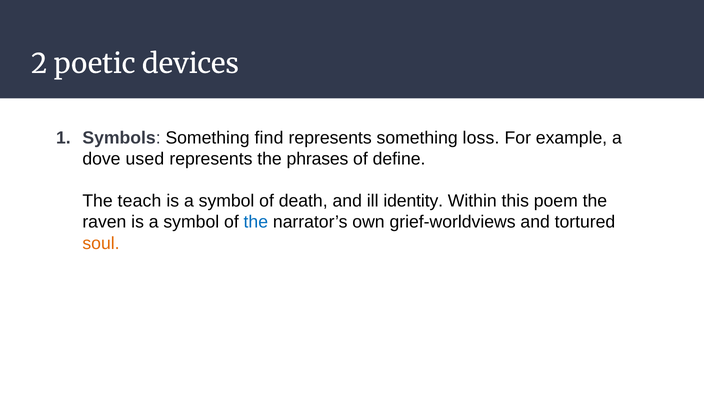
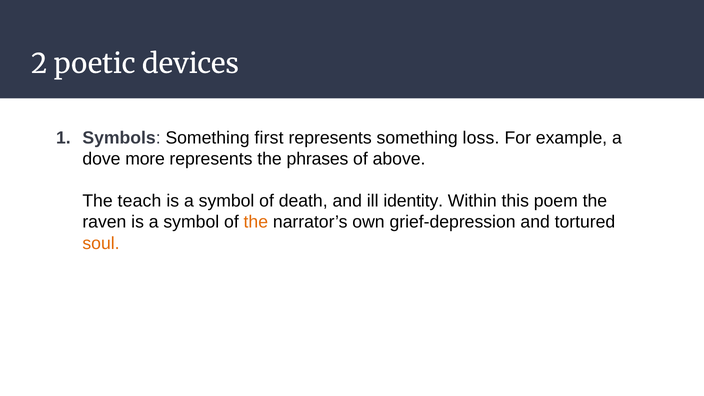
find: find -> first
used: used -> more
define: define -> above
the at (256, 222) colour: blue -> orange
grief-worldviews: grief-worldviews -> grief-depression
